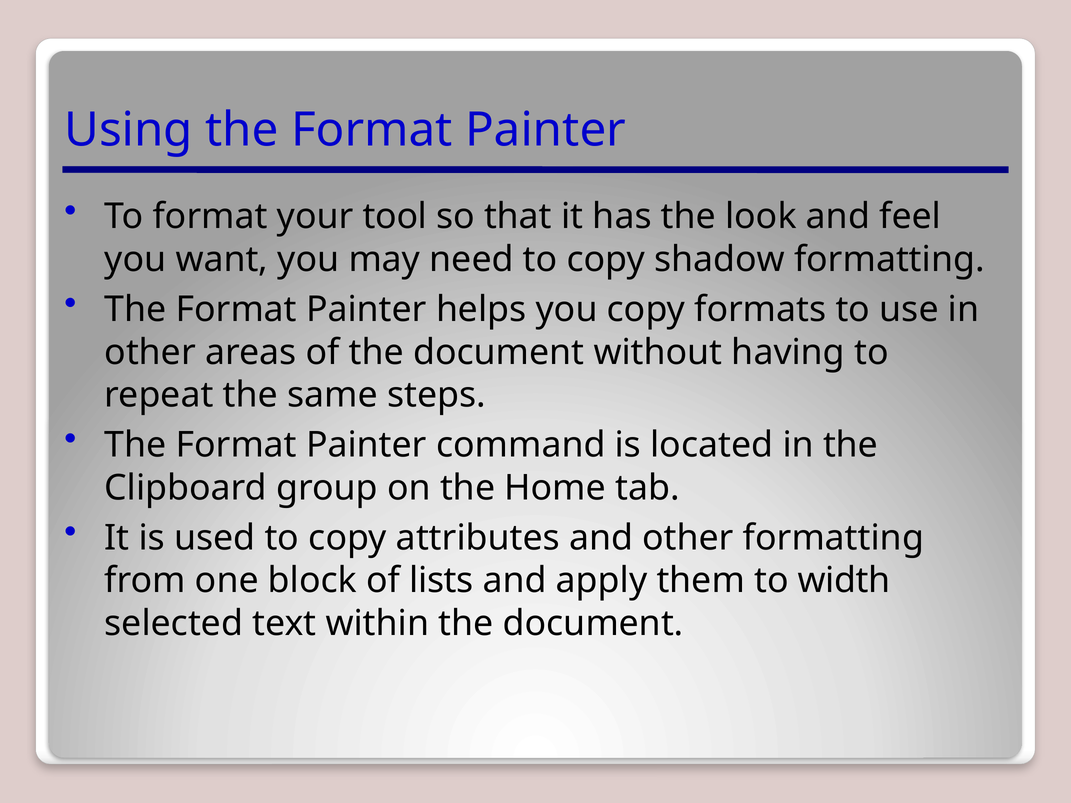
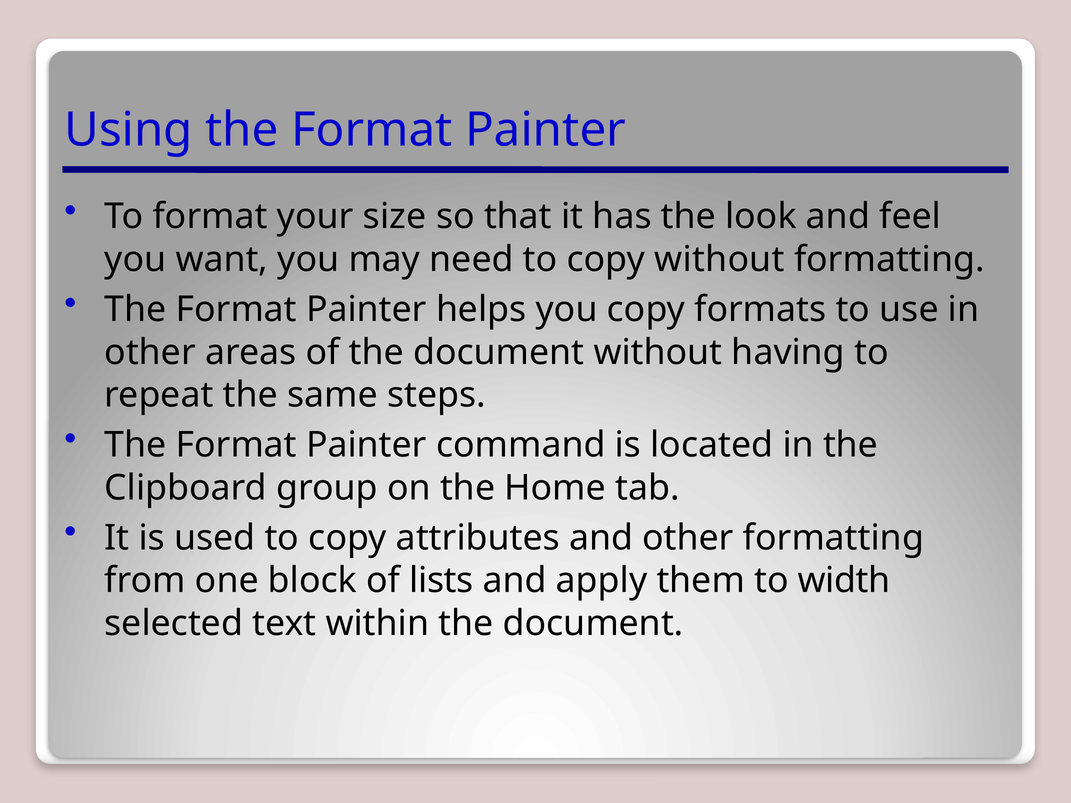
tool: tool -> size
copy shadow: shadow -> without
